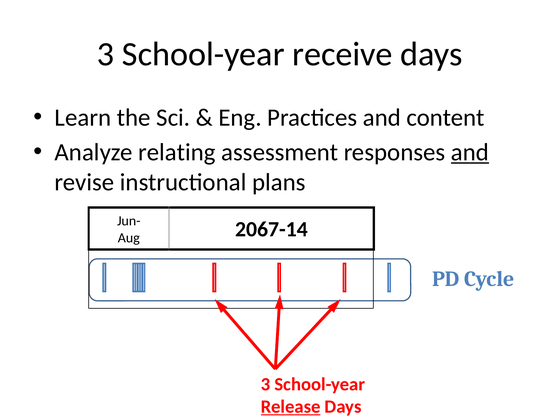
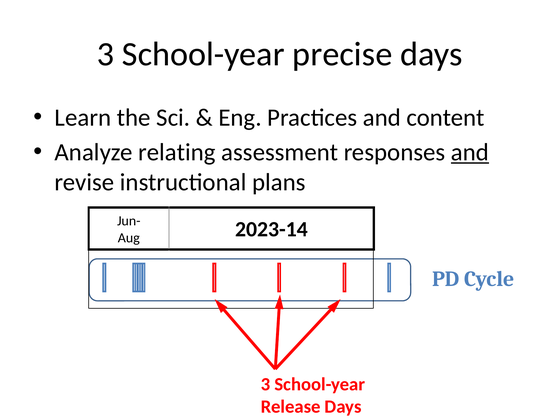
receive: receive -> precise
2067-14: 2067-14 -> 2023-14
Release underline: present -> none
